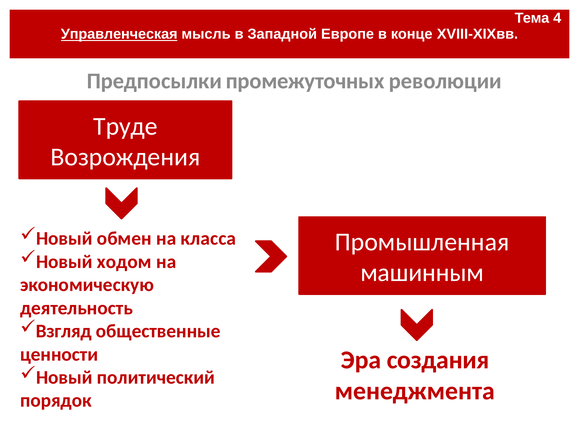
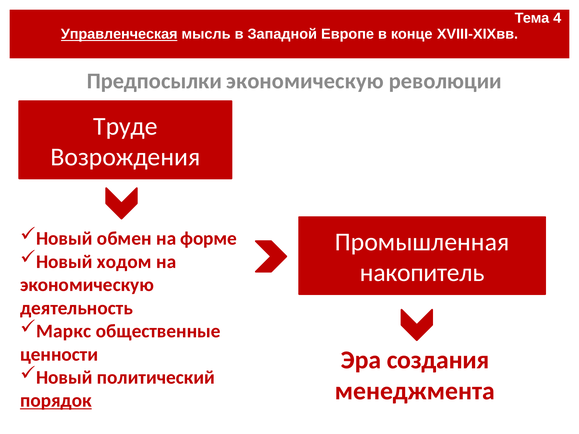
Предпосылки промежуточных: промежуточных -> экономическую
класса: класса -> форме
машинным: машинным -> накопитель
Взгляд: Взгляд -> Маркс
порядок underline: none -> present
